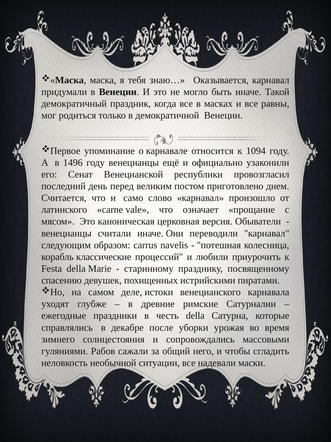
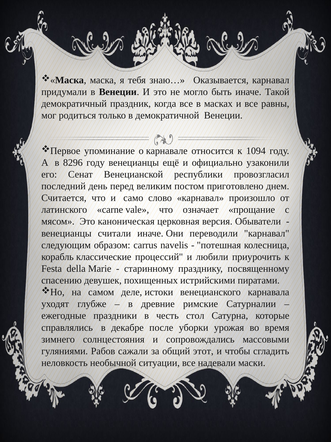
1496: 1496 -> 8296
честь della: della -> стол
него: него -> этот
